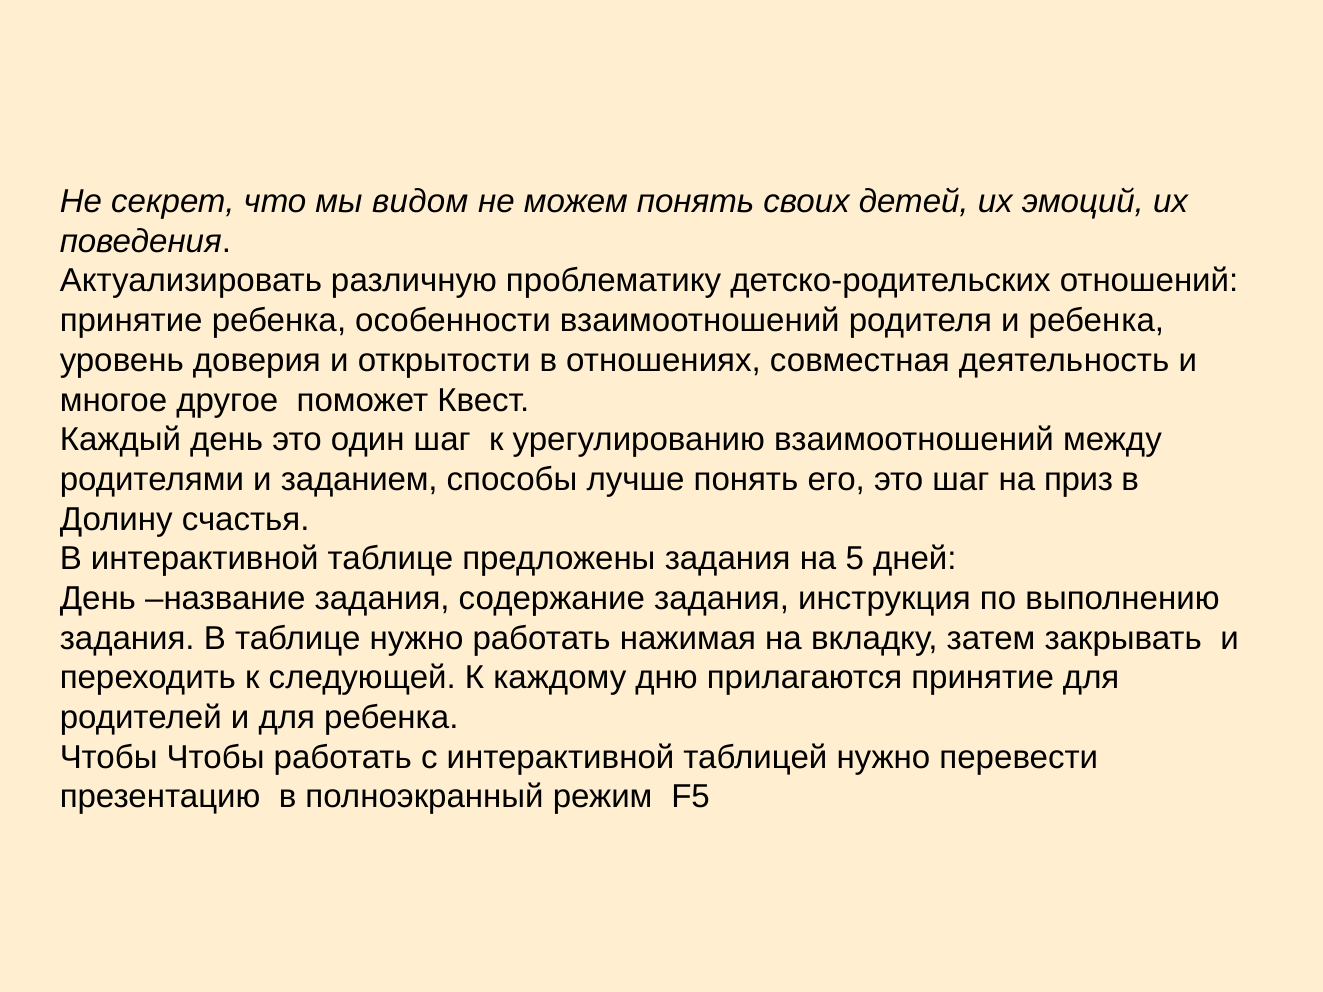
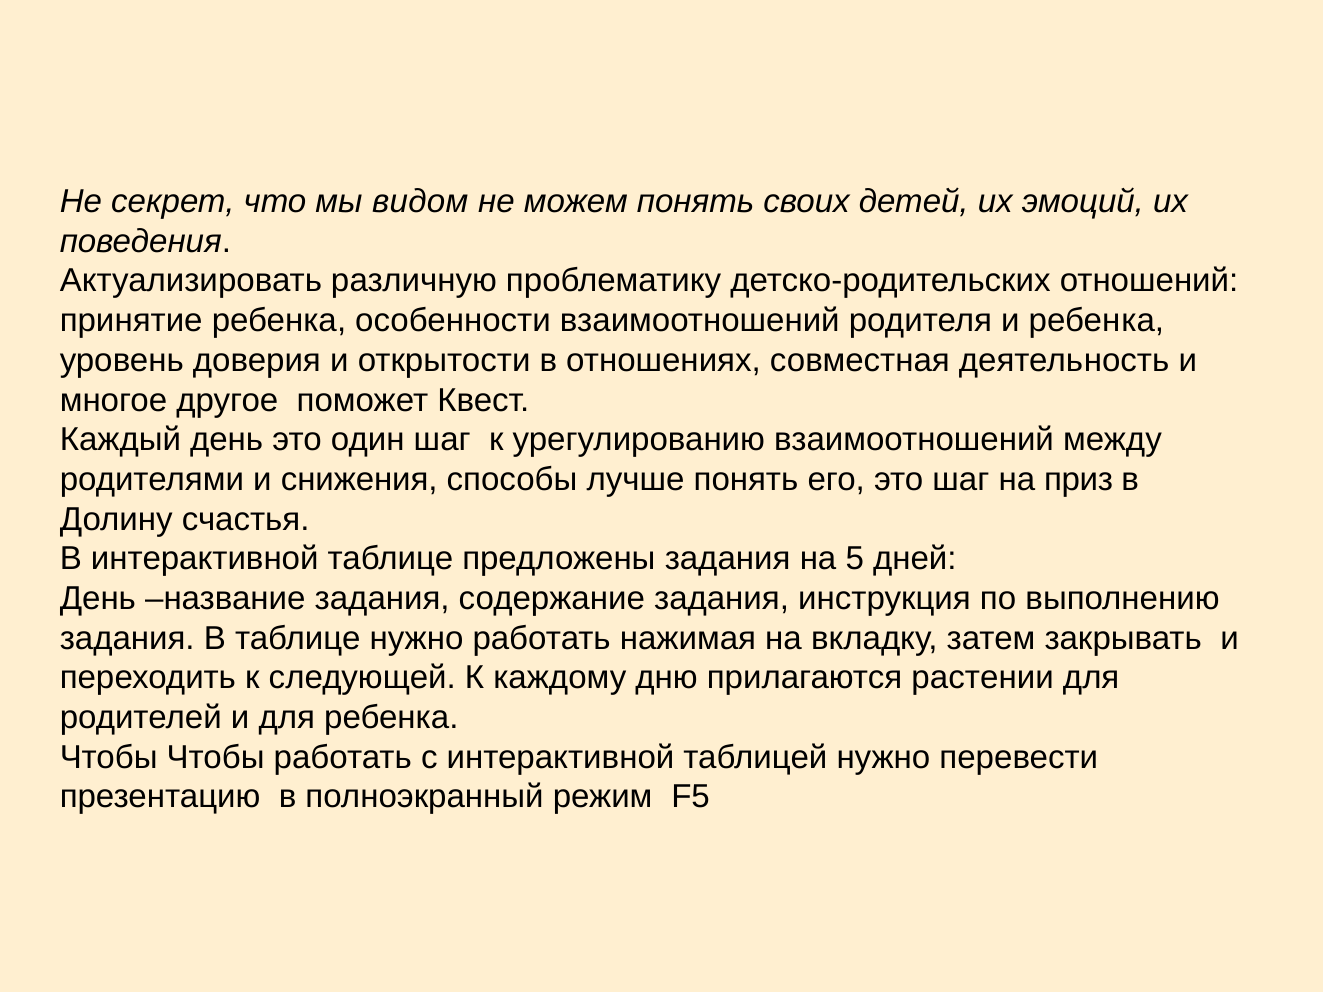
заданием: заданием -> снижения
прилагаются принятие: принятие -> растении
